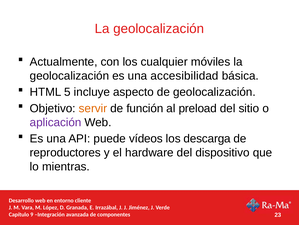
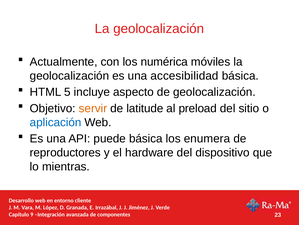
cualquier: cualquier -> numérica
función: función -> latitude
aplicación colour: purple -> blue
puede vídeos: vídeos -> básica
descarga: descarga -> enumera
